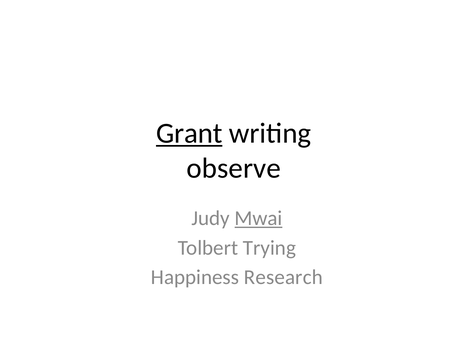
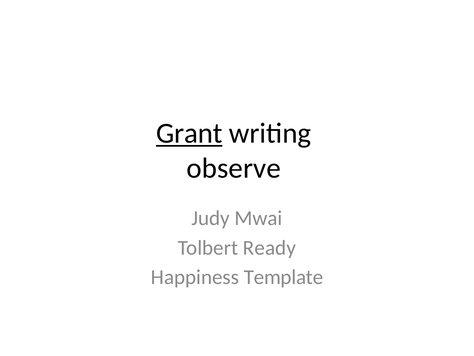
Mwai underline: present -> none
Trying: Trying -> Ready
Research: Research -> Template
